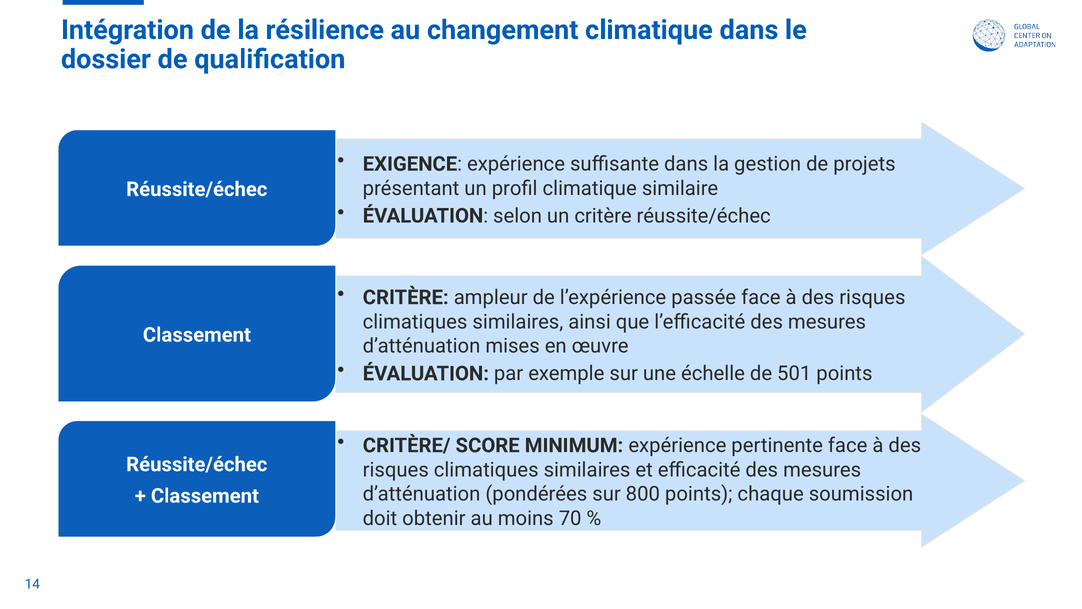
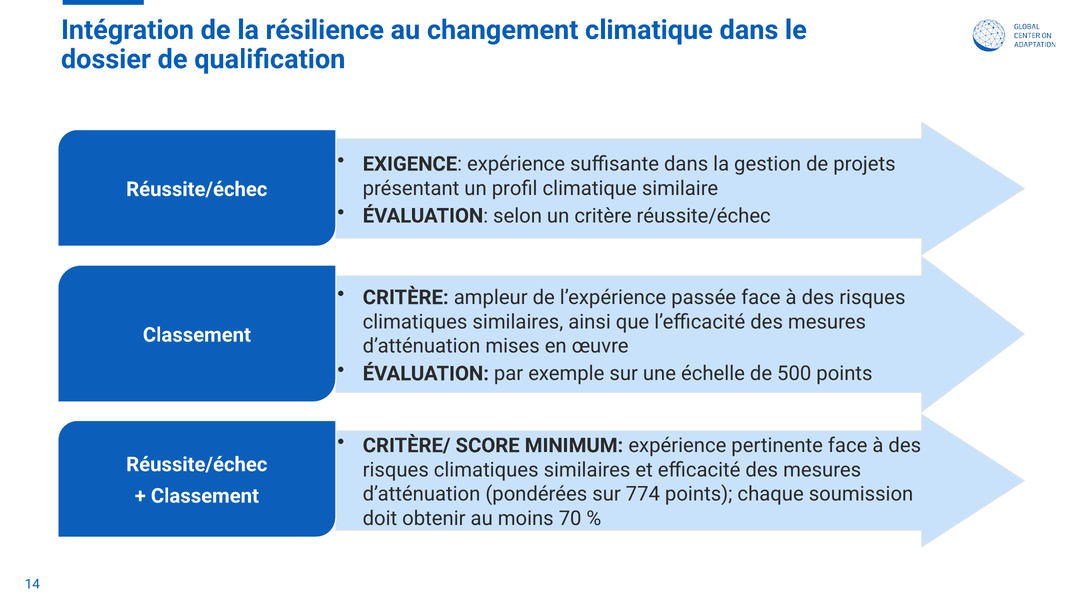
501: 501 -> 500
800: 800 -> 774
